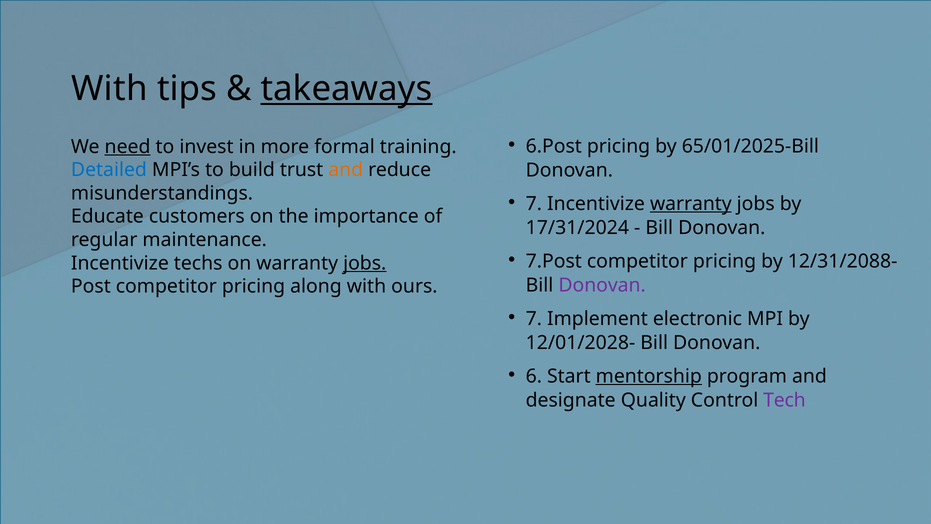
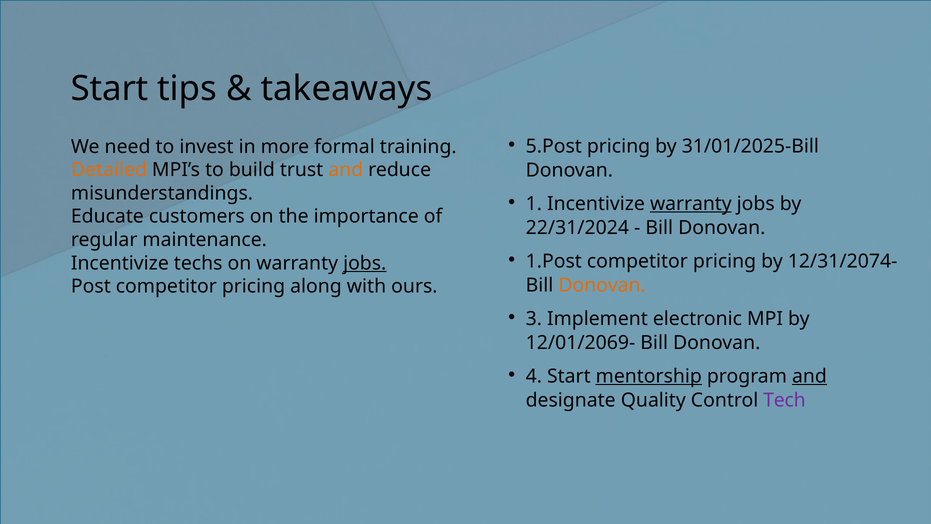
With at (109, 89): With -> Start
takeaways underline: present -> none
6.Post: 6.Post -> 5.Post
65/01/2025-Bill: 65/01/2025-Bill -> 31/01/2025-Bill
need underline: present -> none
Detailed colour: blue -> orange
7 at (534, 204): 7 -> 1
17/31/2024: 17/31/2024 -> 22/31/2024
7.Post: 7.Post -> 1.Post
12/31/2088-: 12/31/2088- -> 12/31/2074-
Donovan at (602, 285) colour: purple -> orange
7 at (534, 319): 7 -> 3
12/01/2028-: 12/01/2028- -> 12/01/2069-
6: 6 -> 4
and at (809, 376) underline: none -> present
